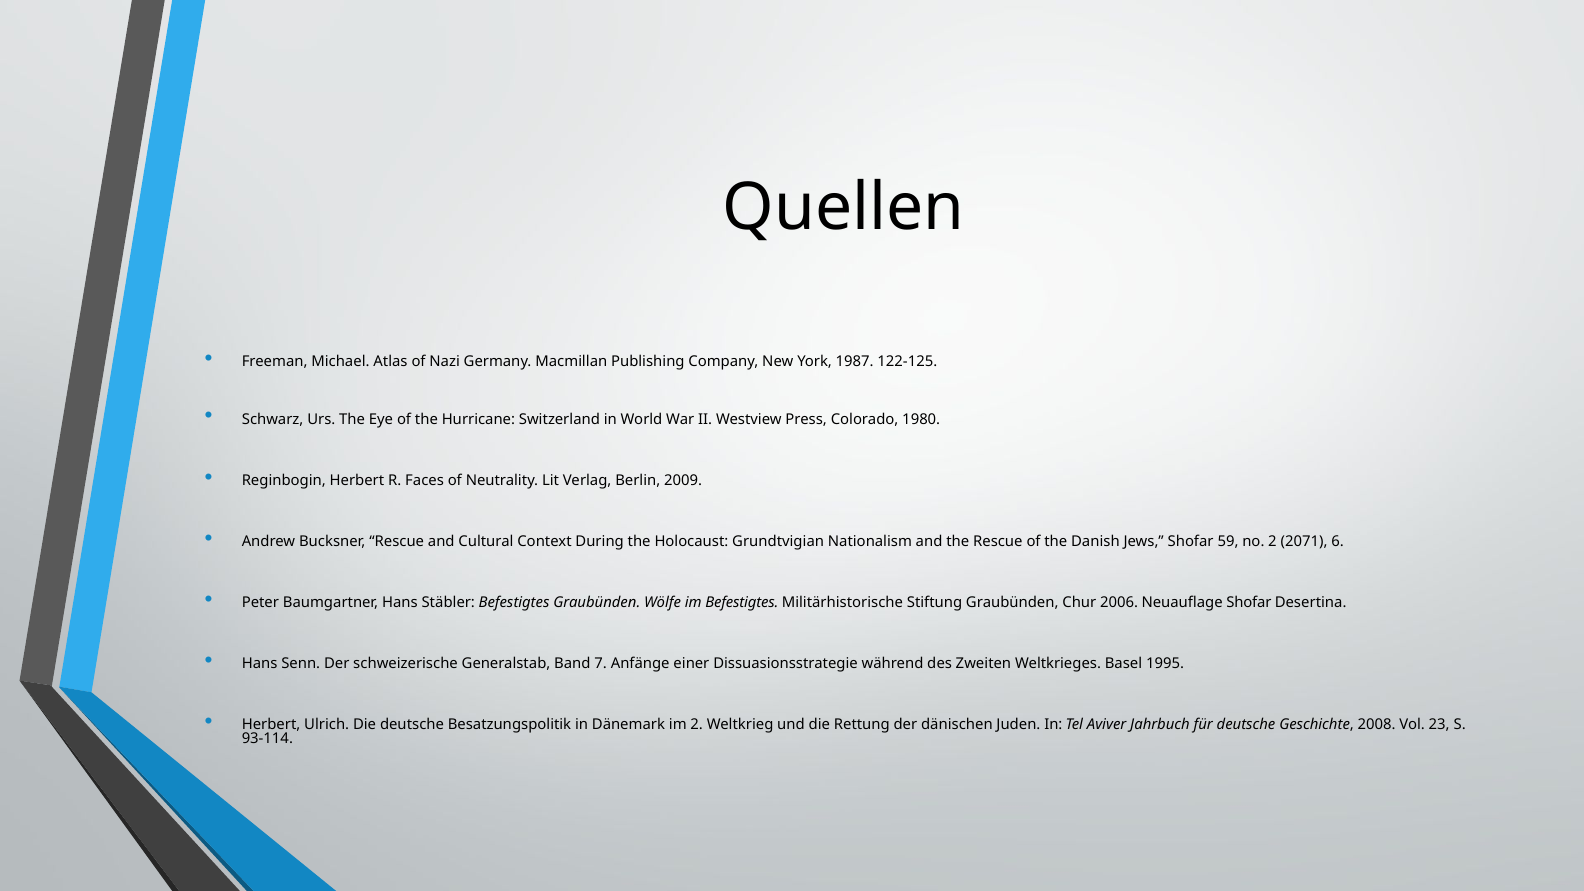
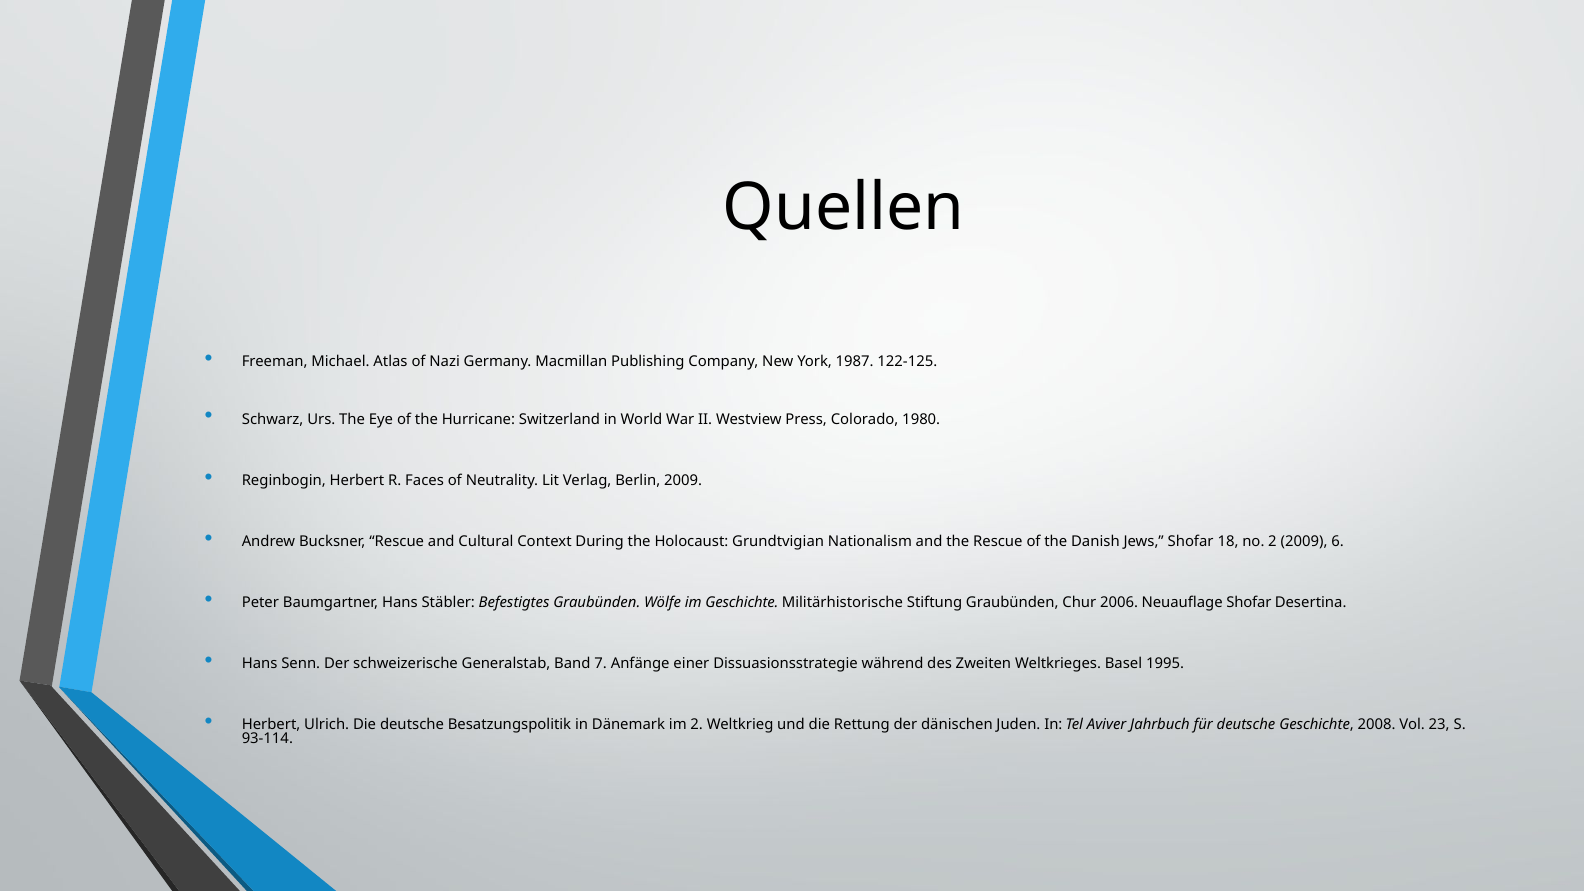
59: 59 -> 18
2 2071: 2071 -> 2009
im Befestigtes: Befestigtes -> Geschichte
